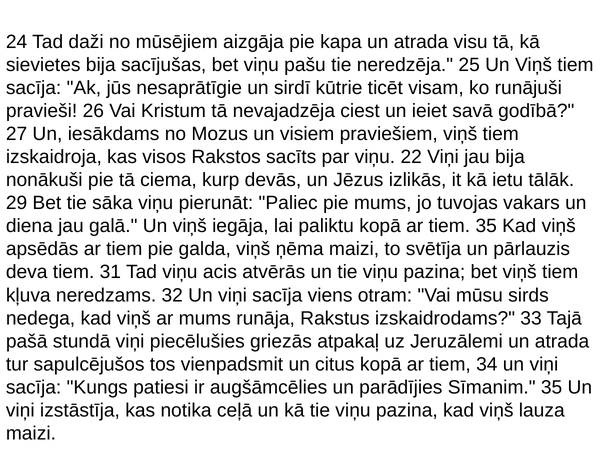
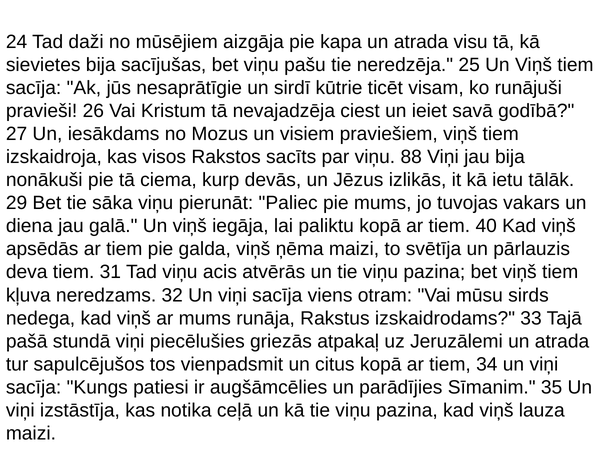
22: 22 -> 88
tiem 35: 35 -> 40
